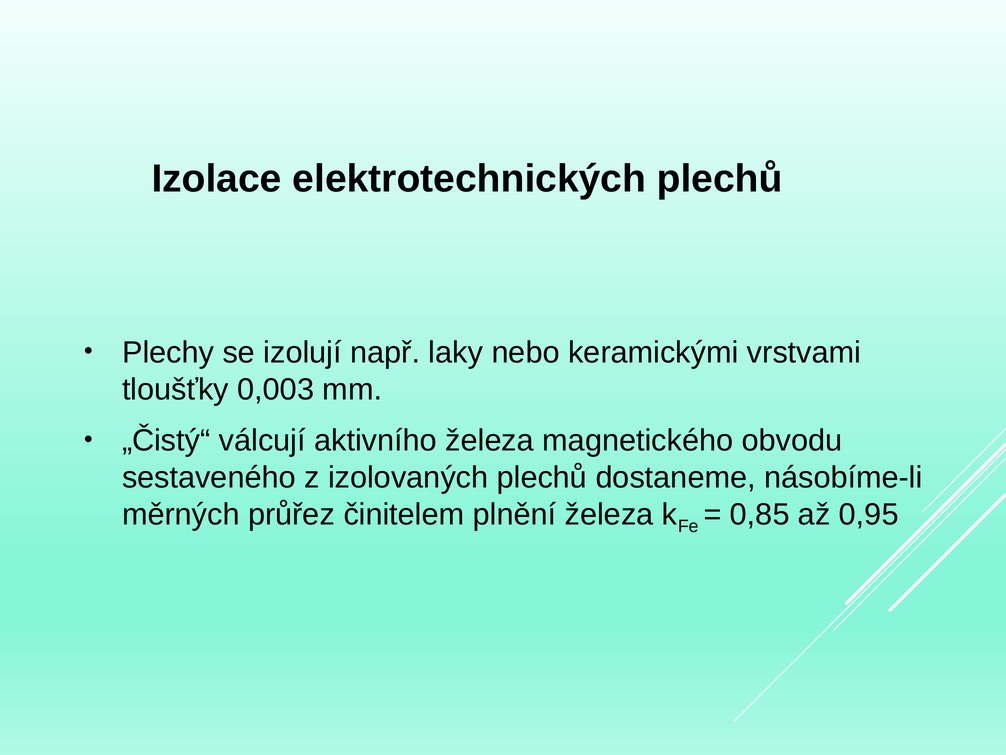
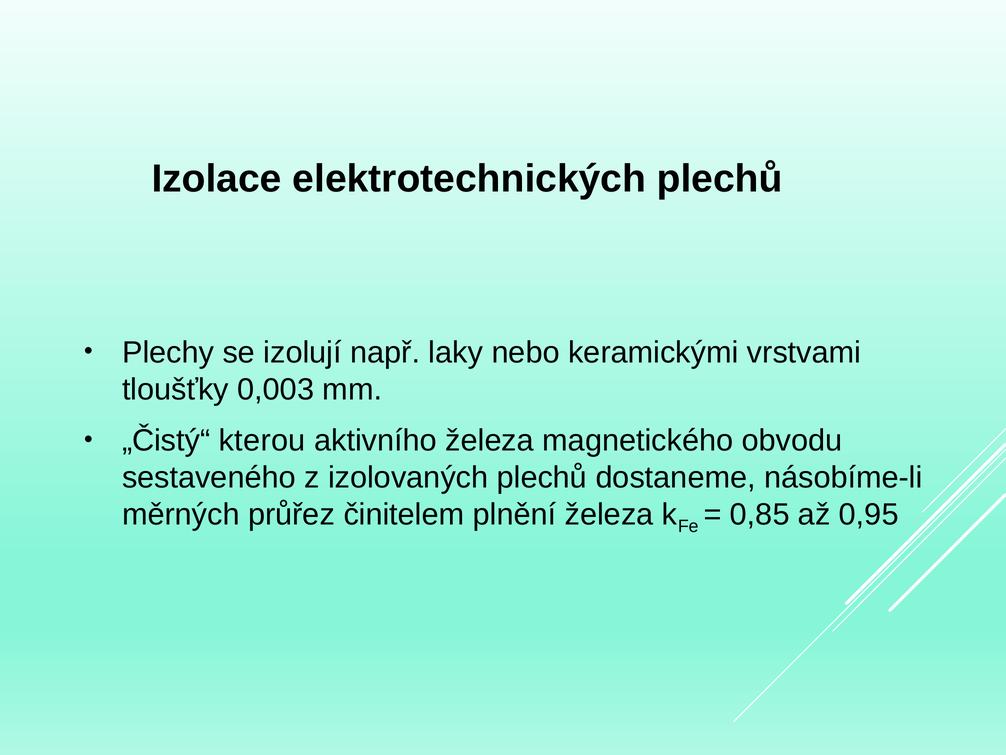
válcují: válcují -> kterou
